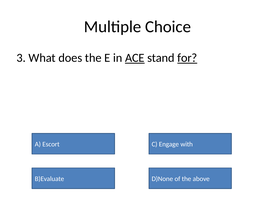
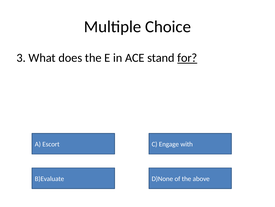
ACE underline: present -> none
